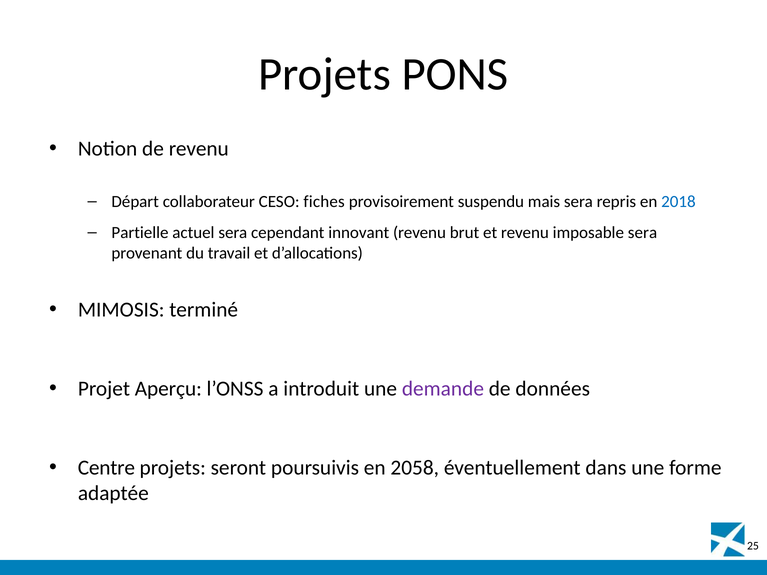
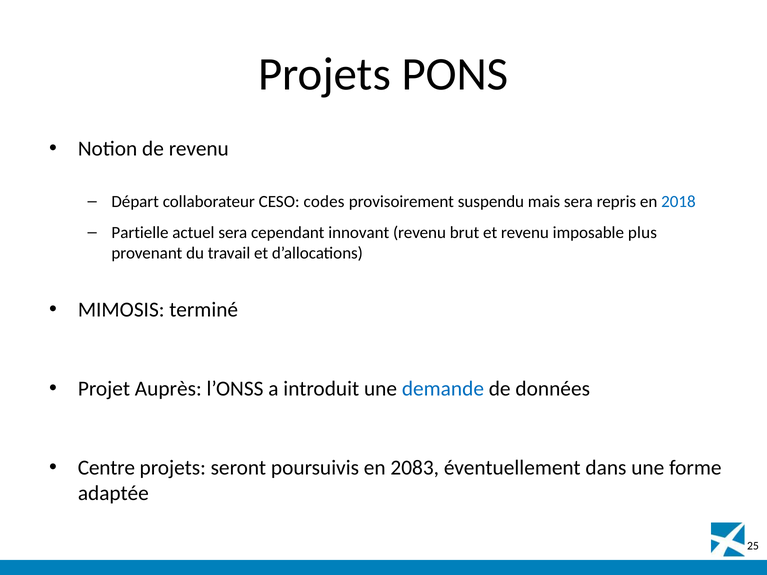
fiches: fiches -> codes
imposable sera: sera -> plus
Aperçu: Aperçu -> Auprès
demande colour: purple -> blue
2058: 2058 -> 2083
